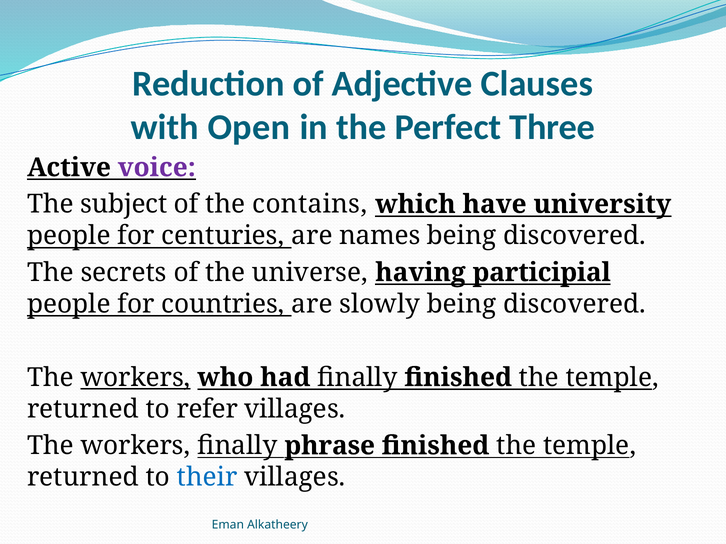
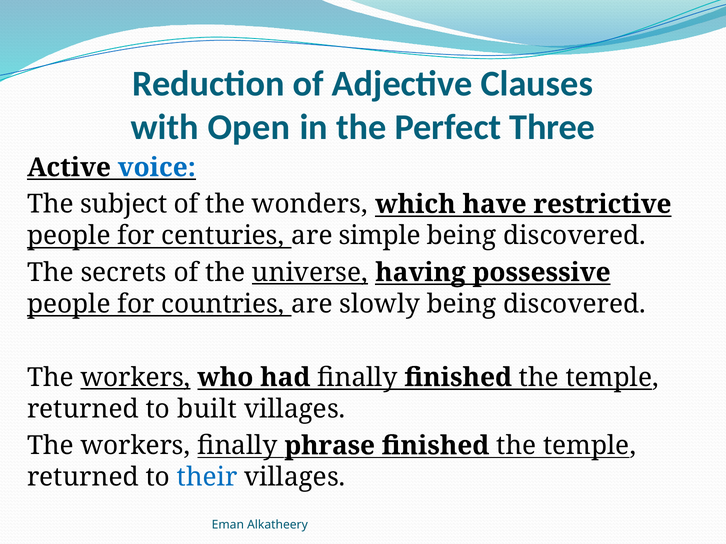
voice colour: purple -> blue
contains: contains -> wonders
university: university -> restrictive
names: names -> simple
universe underline: none -> present
participial: participial -> possessive
refer: refer -> built
